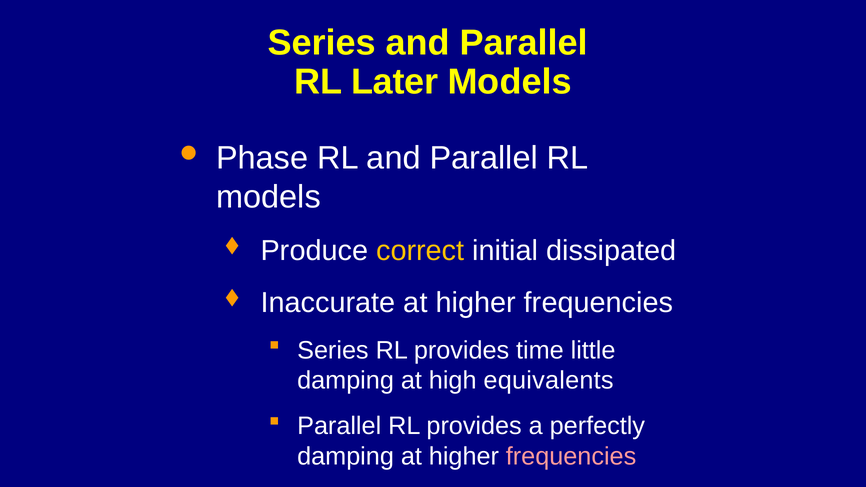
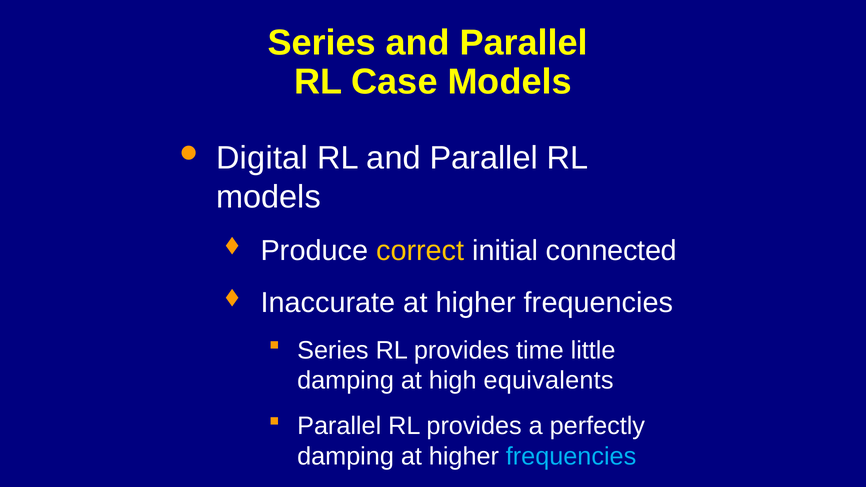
Later: Later -> Case
Phase: Phase -> Digital
dissipated: dissipated -> connected
frequencies at (571, 456) colour: pink -> light blue
